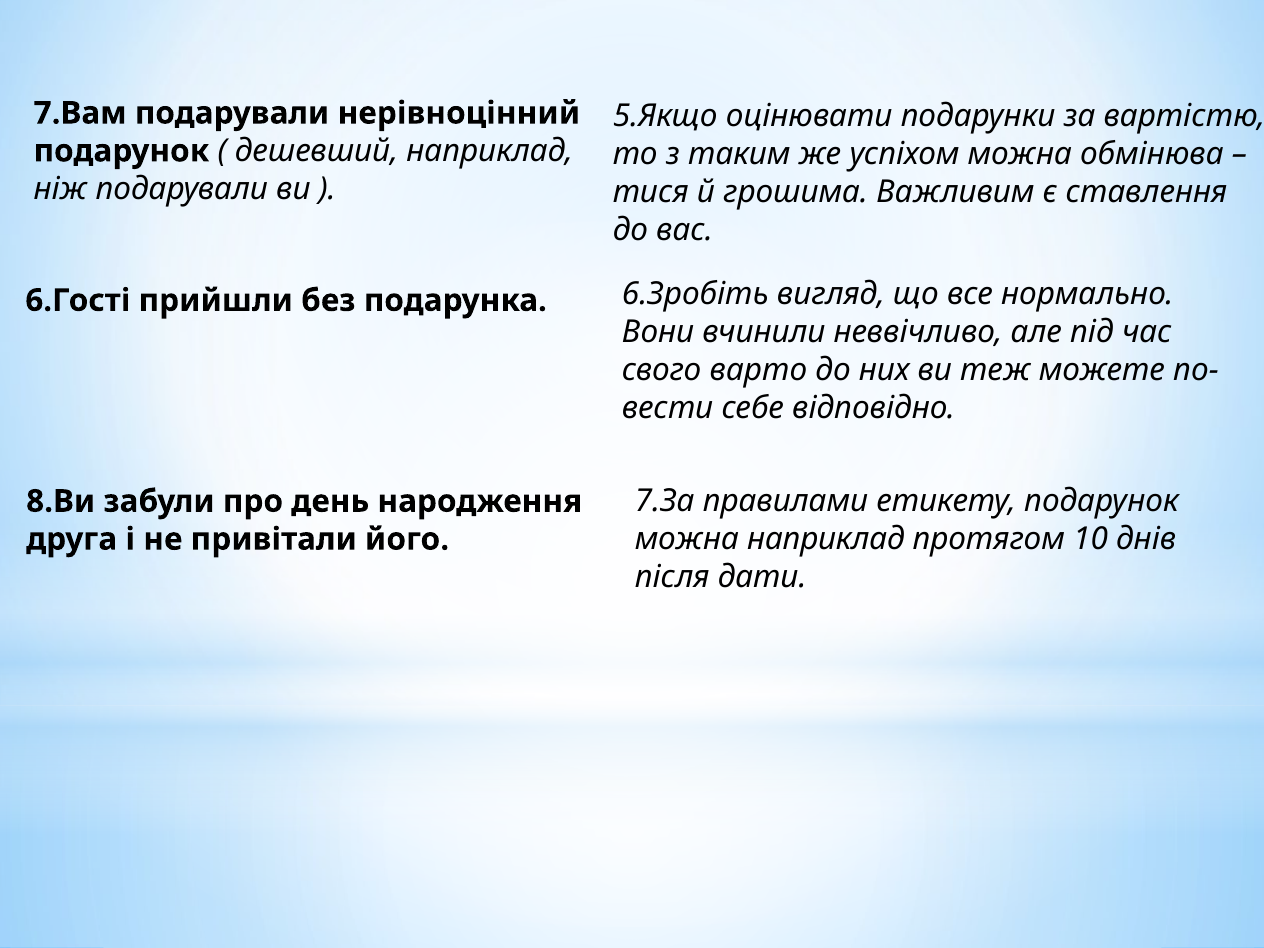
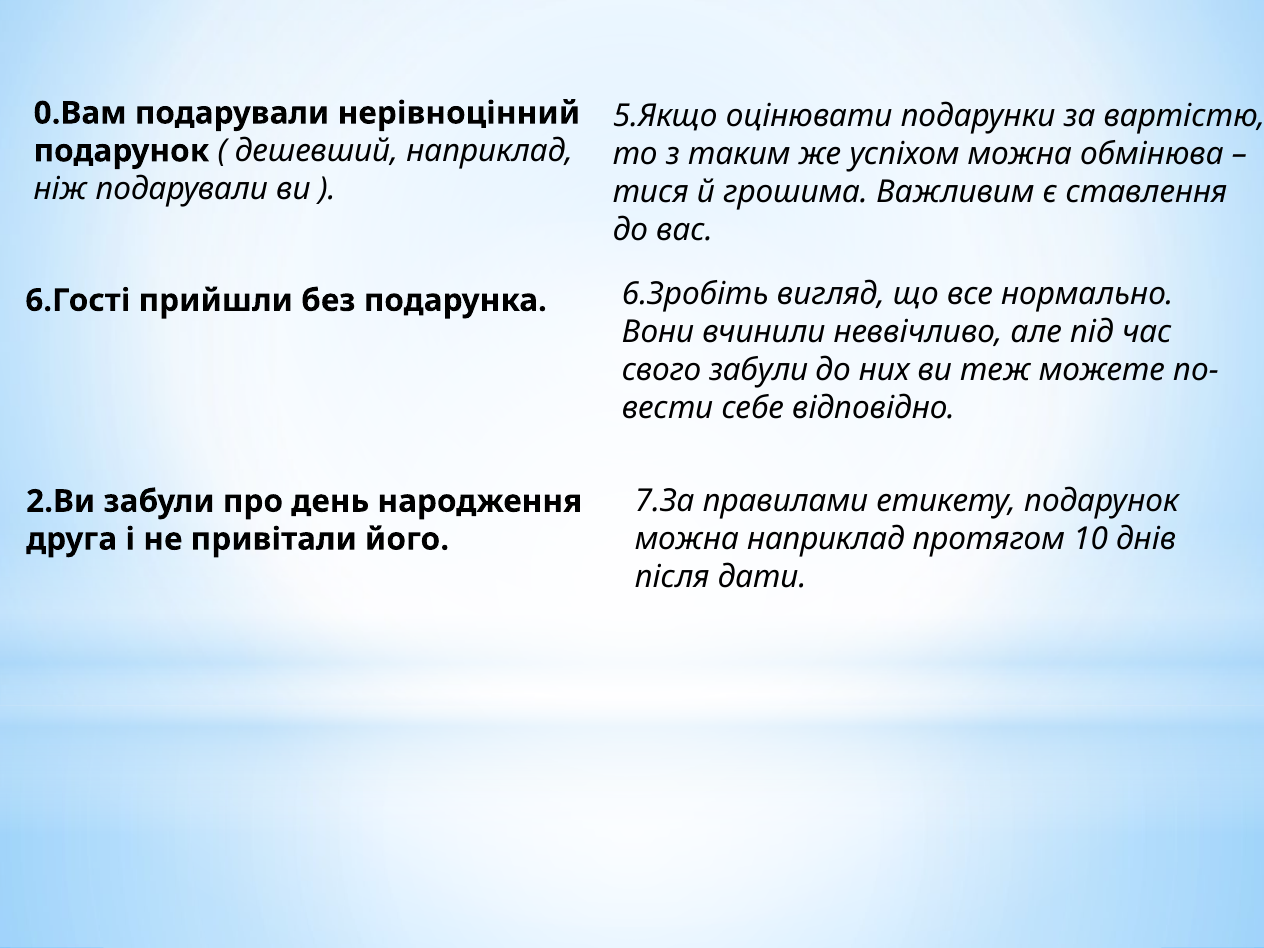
7.Вам: 7.Вам -> 0.Вам
свого варто: варто -> забули
8.Ви: 8.Ви -> 2.Ви
